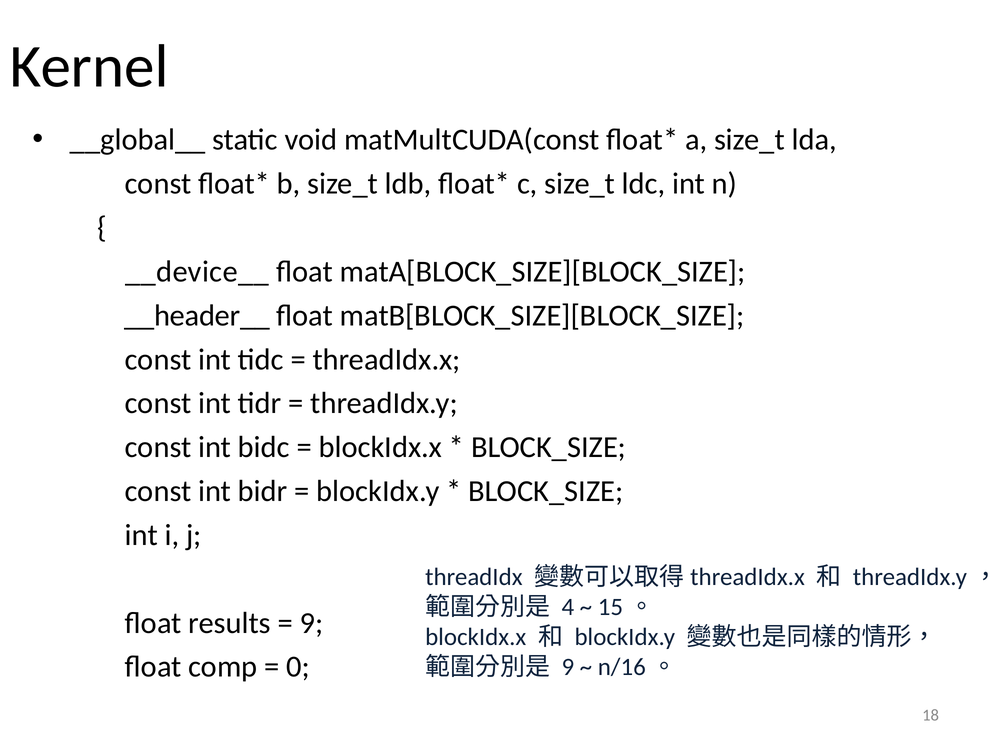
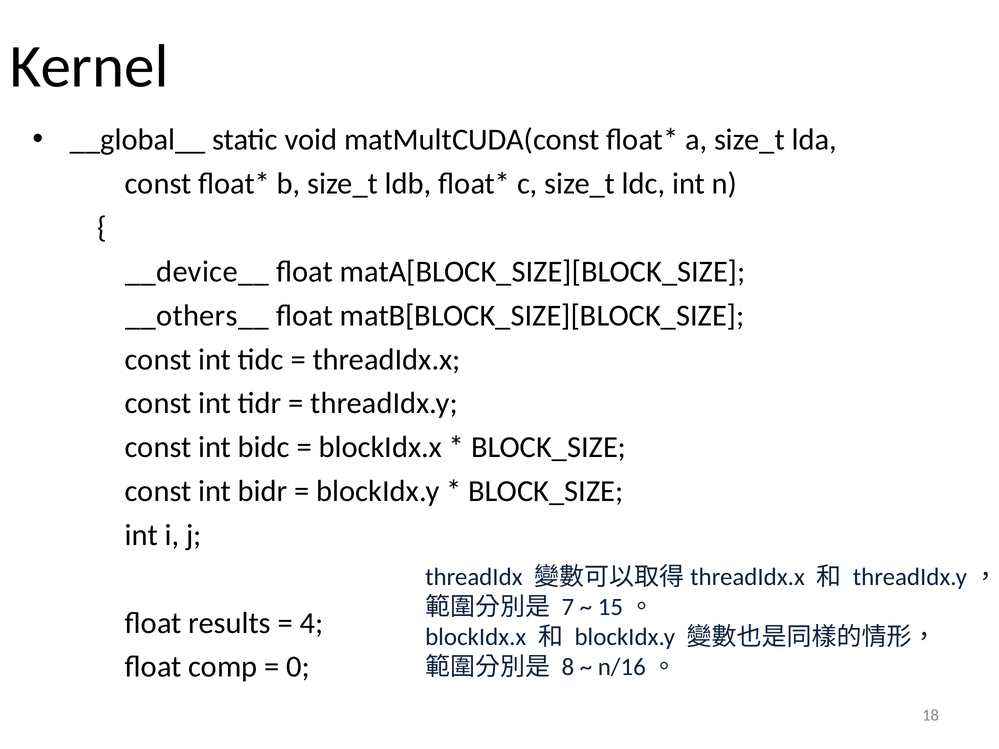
__header__: __header__ -> __others__
4: 4 -> 7
9 at (311, 623): 9 -> 4
9 at (568, 667): 9 -> 8
